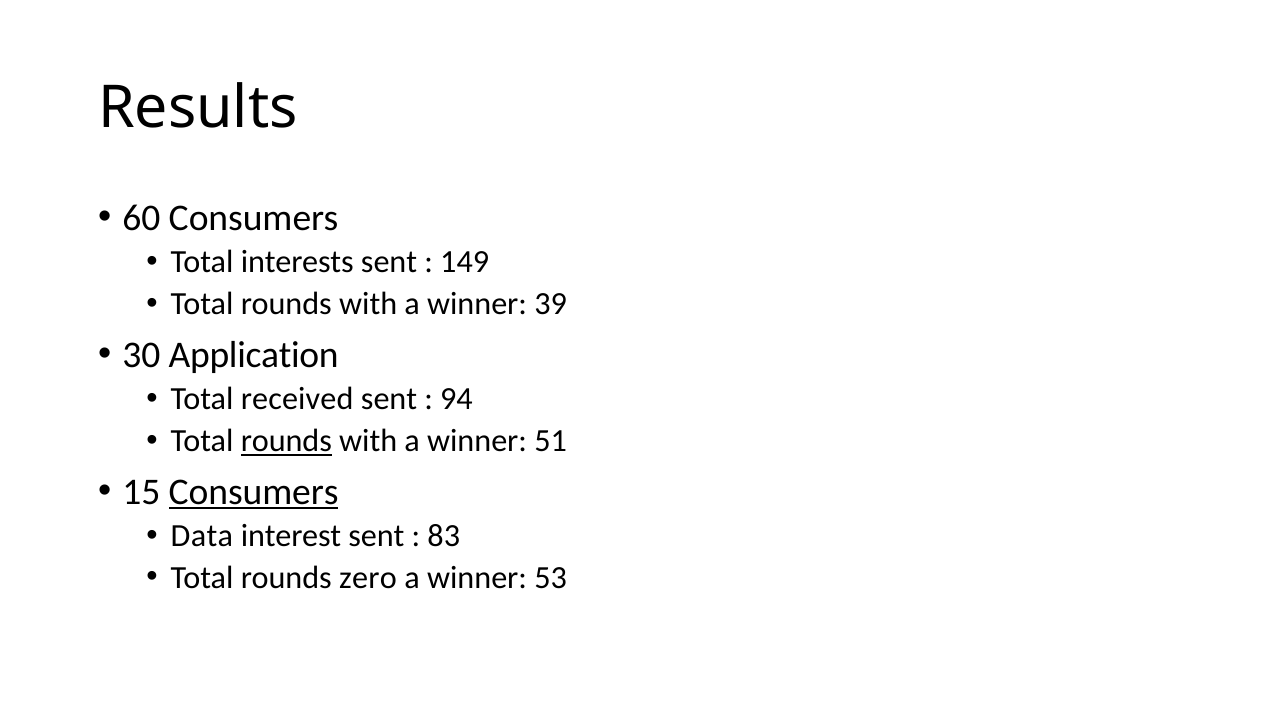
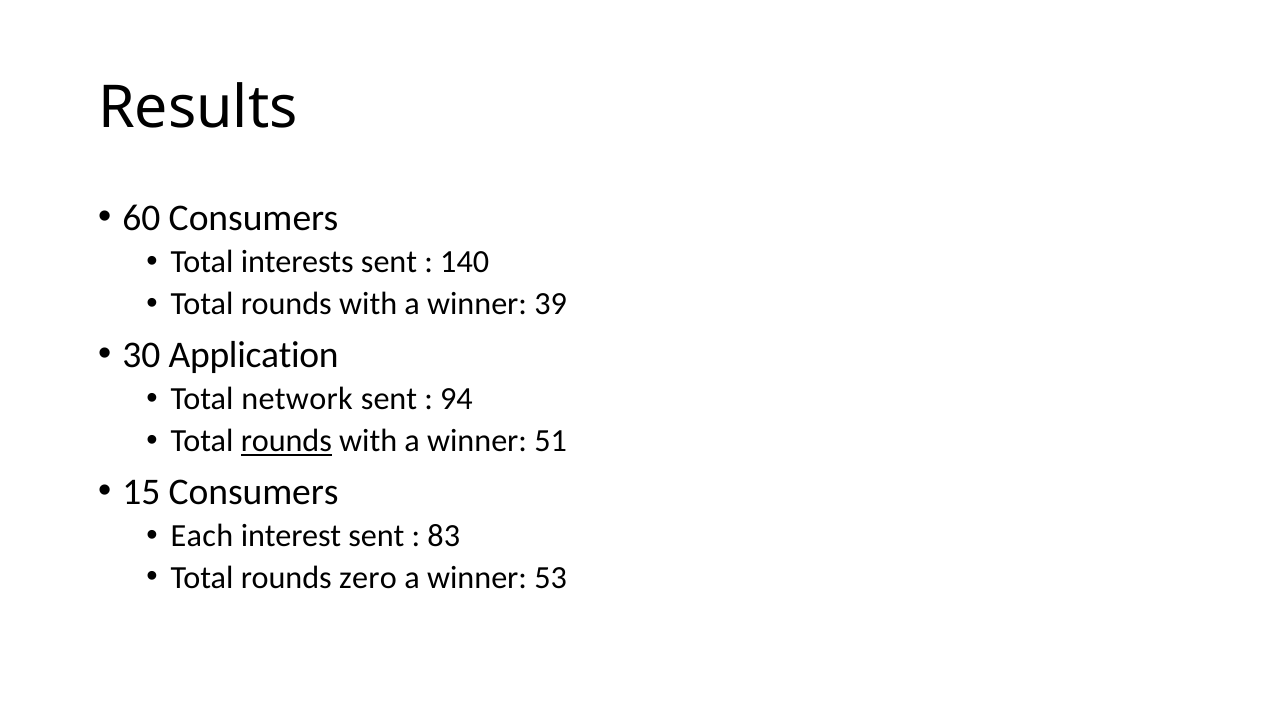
149: 149 -> 140
received: received -> network
Consumers at (254, 491) underline: present -> none
Data: Data -> Each
